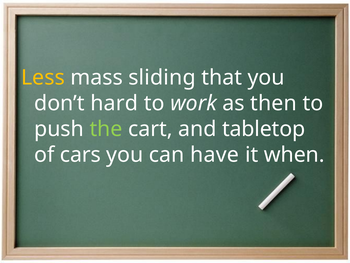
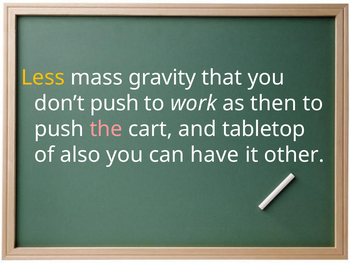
sliding: sliding -> gravity
don’t hard: hard -> push
the colour: light green -> pink
cars: cars -> also
when: when -> other
